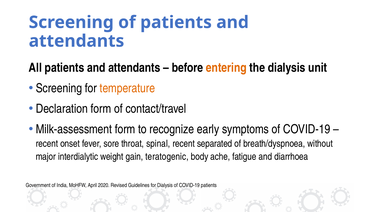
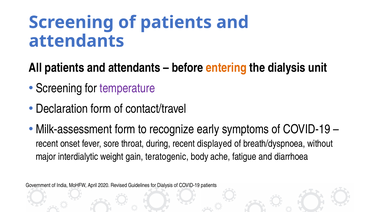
temperature colour: orange -> purple
spinal: spinal -> during
separated: separated -> displayed
